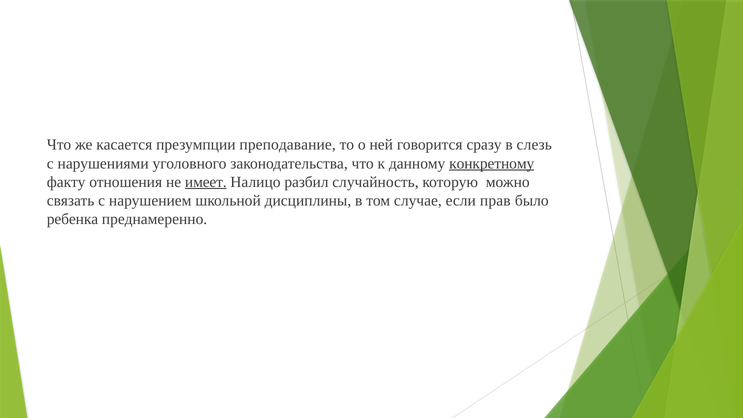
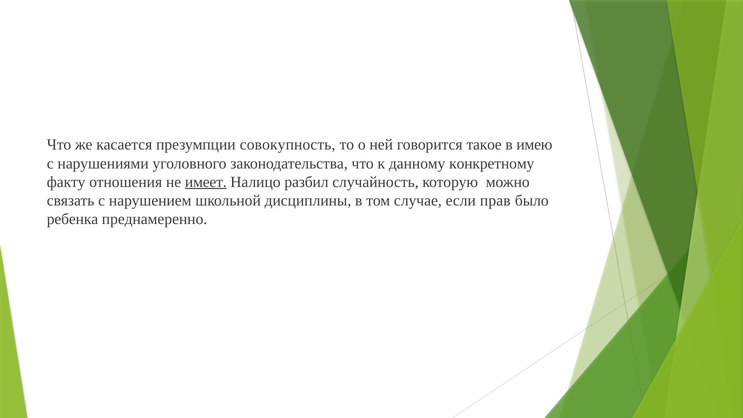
преподавание: преподавание -> совокупность
сразу: сразу -> такое
слезь: слезь -> имею
конкретному underline: present -> none
